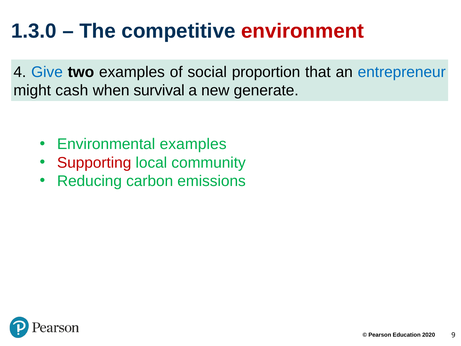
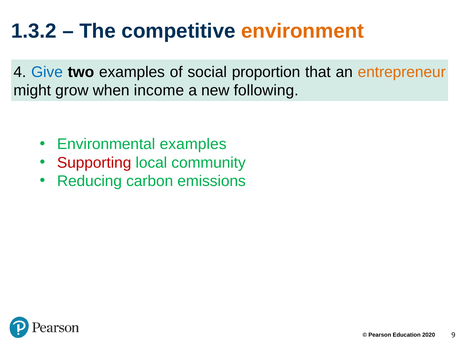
1.3.0: 1.3.0 -> 1.3.2
environment colour: red -> orange
entrepreneur colour: blue -> orange
cash: cash -> grow
survival: survival -> income
generate: generate -> following
